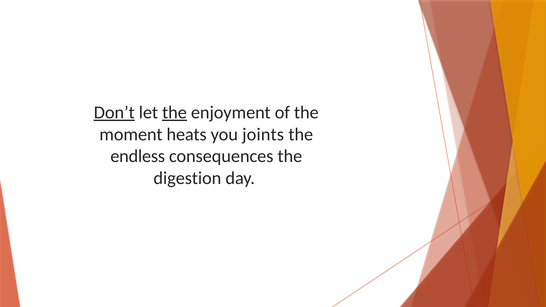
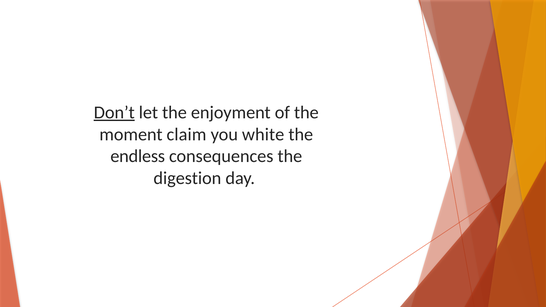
the at (174, 113) underline: present -> none
heats: heats -> claim
joints: joints -> white
